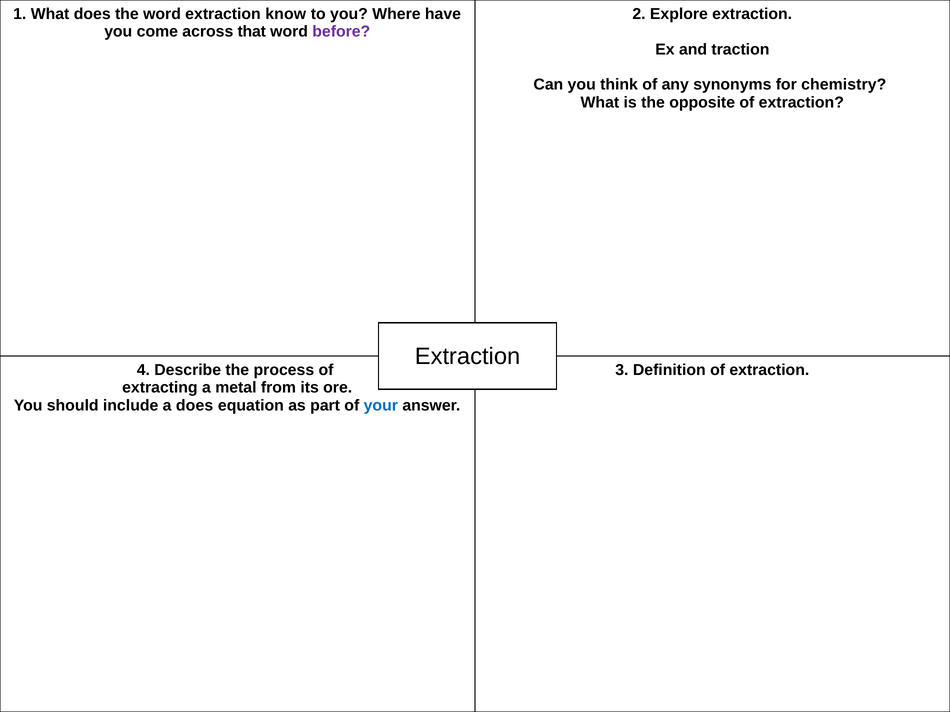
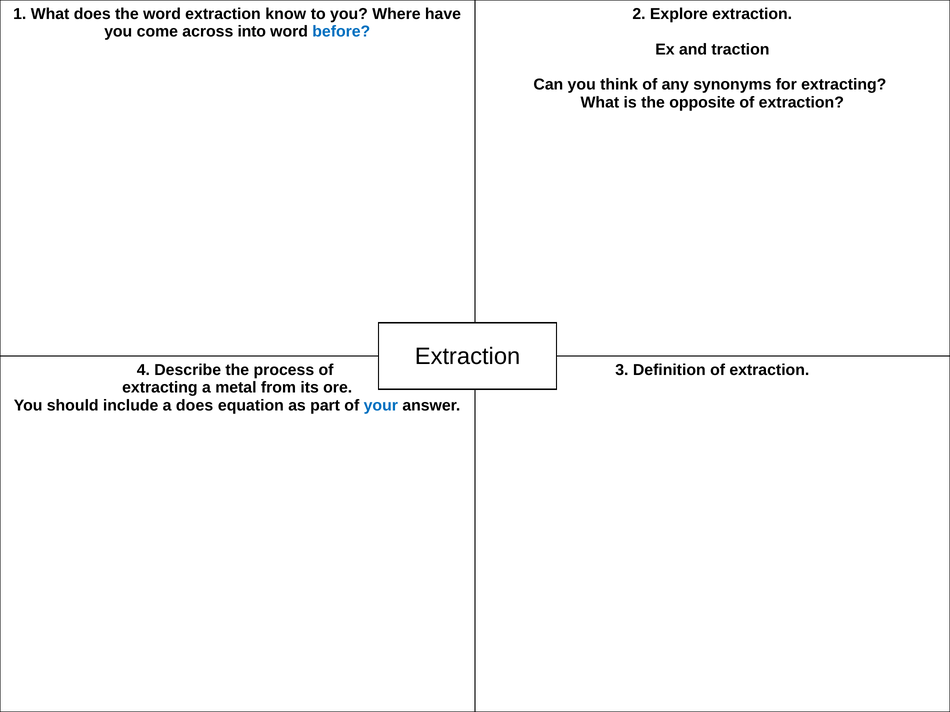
that: that -> into
before colour: purple -> blue
for chemistry: chemistry -> extracting
